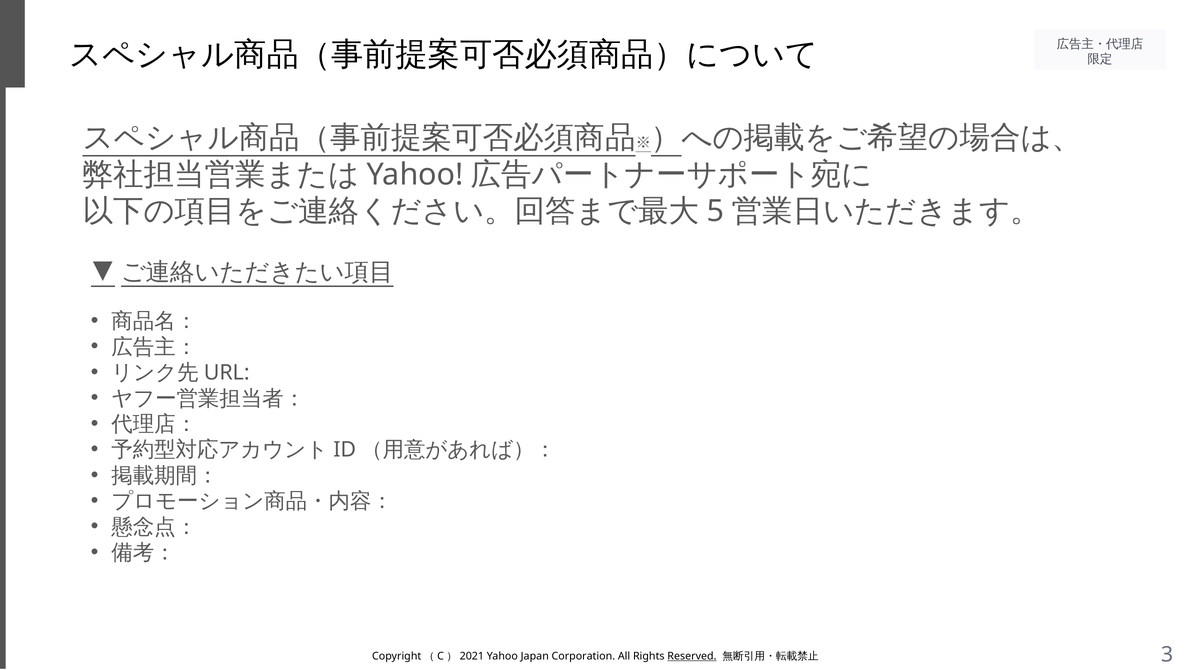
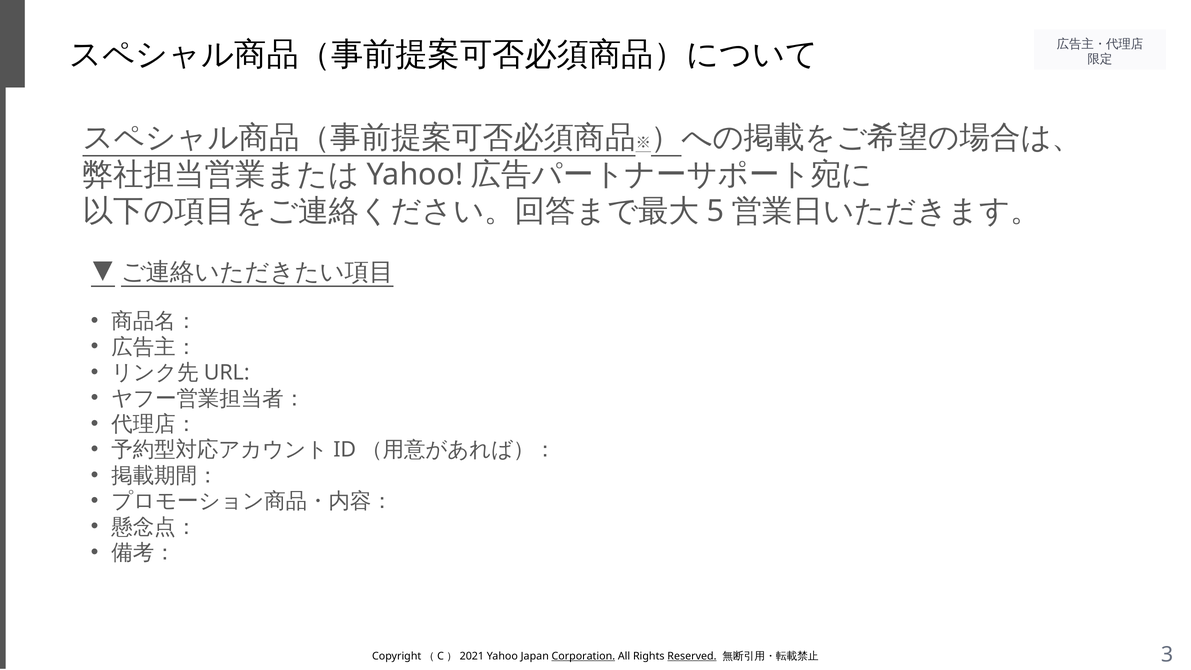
Corporation underline: none -> present
